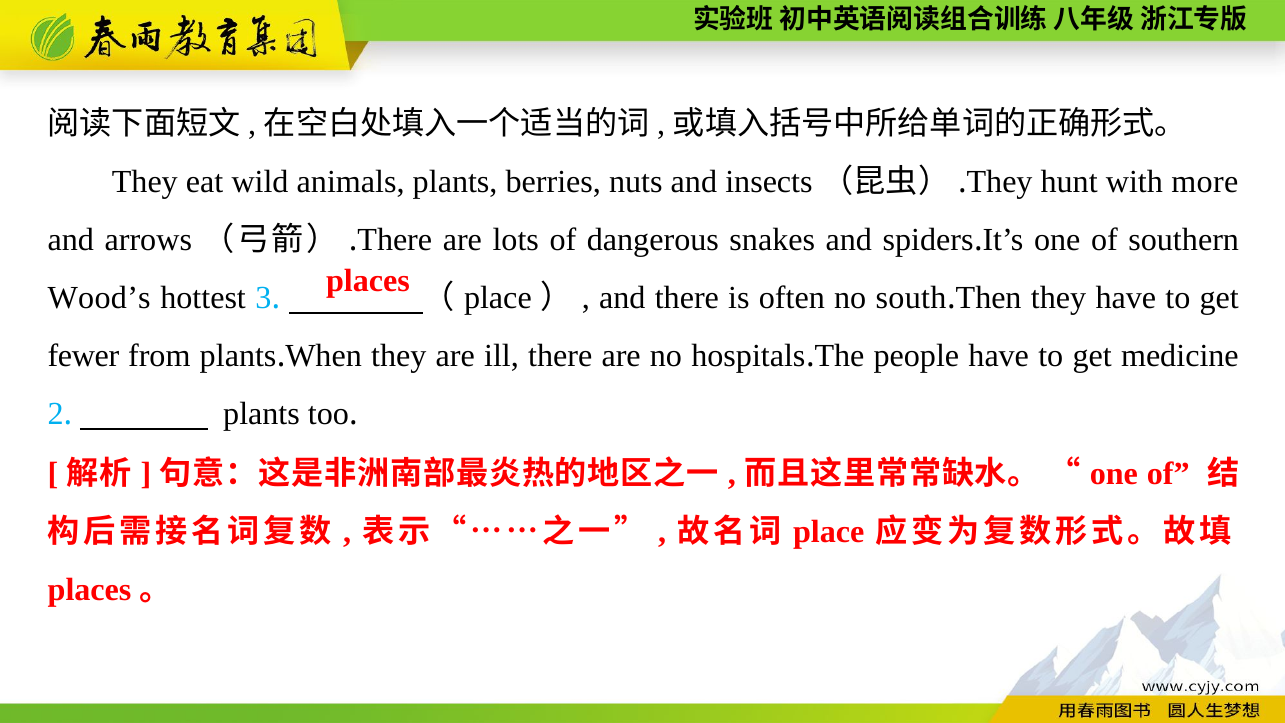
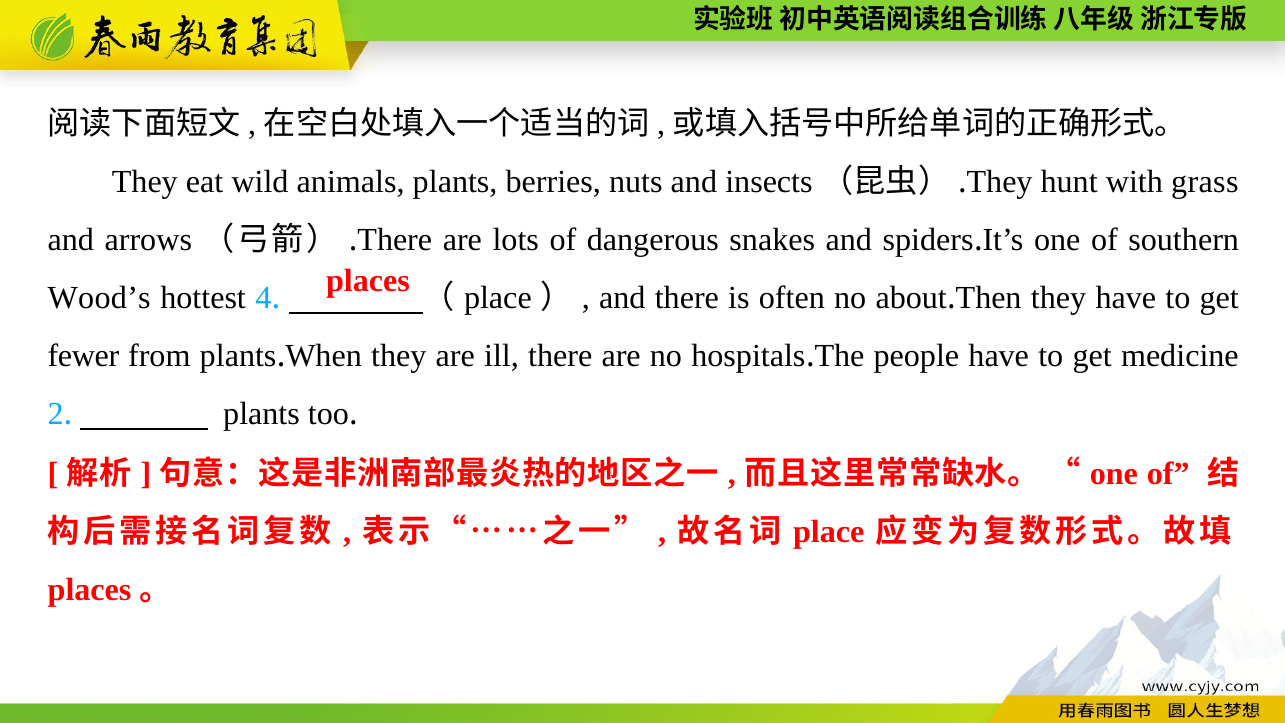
more: more -> grass
3: 3 -> 4
south: south -> about
